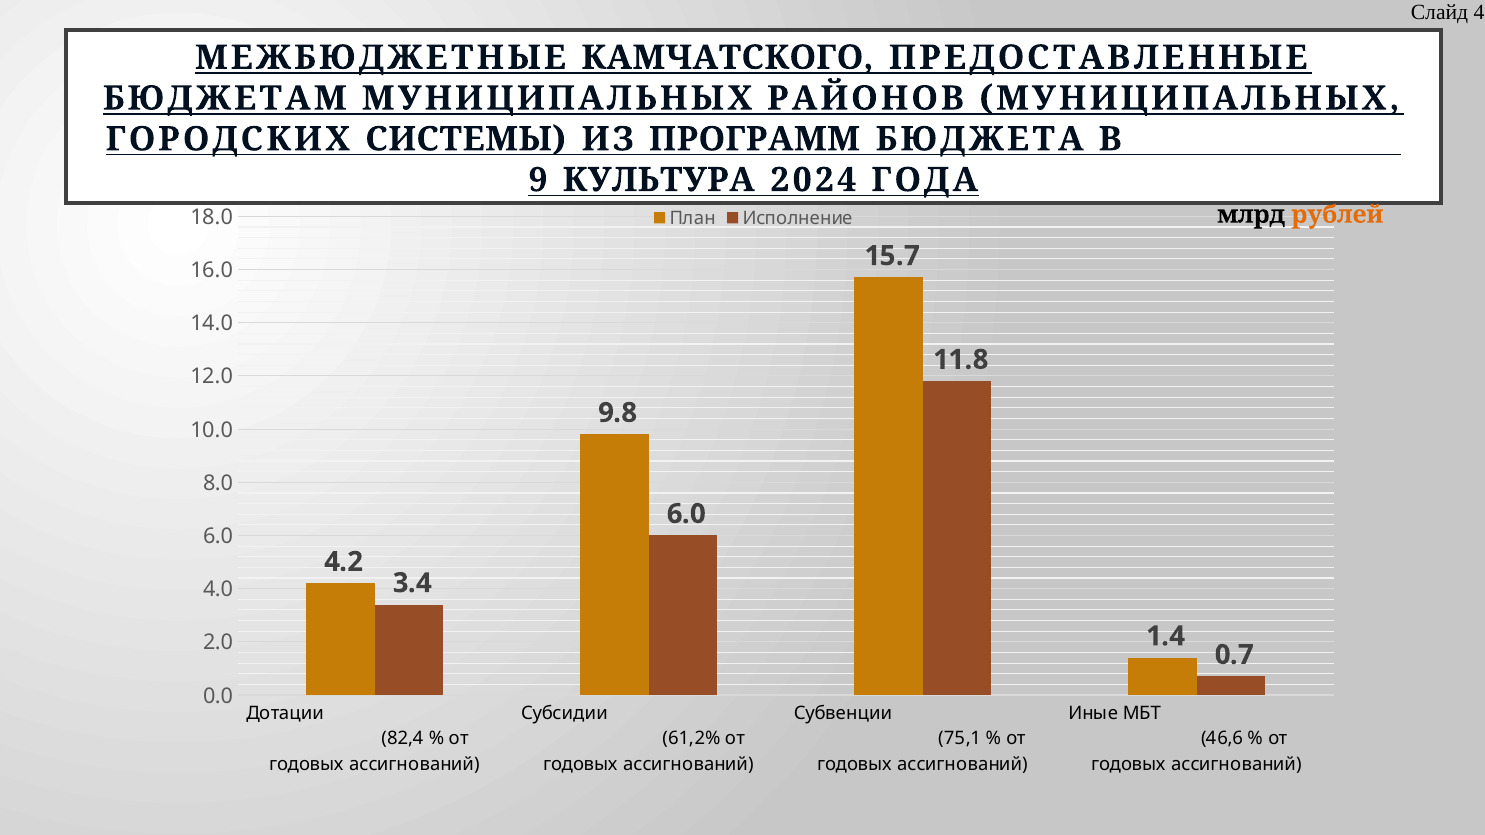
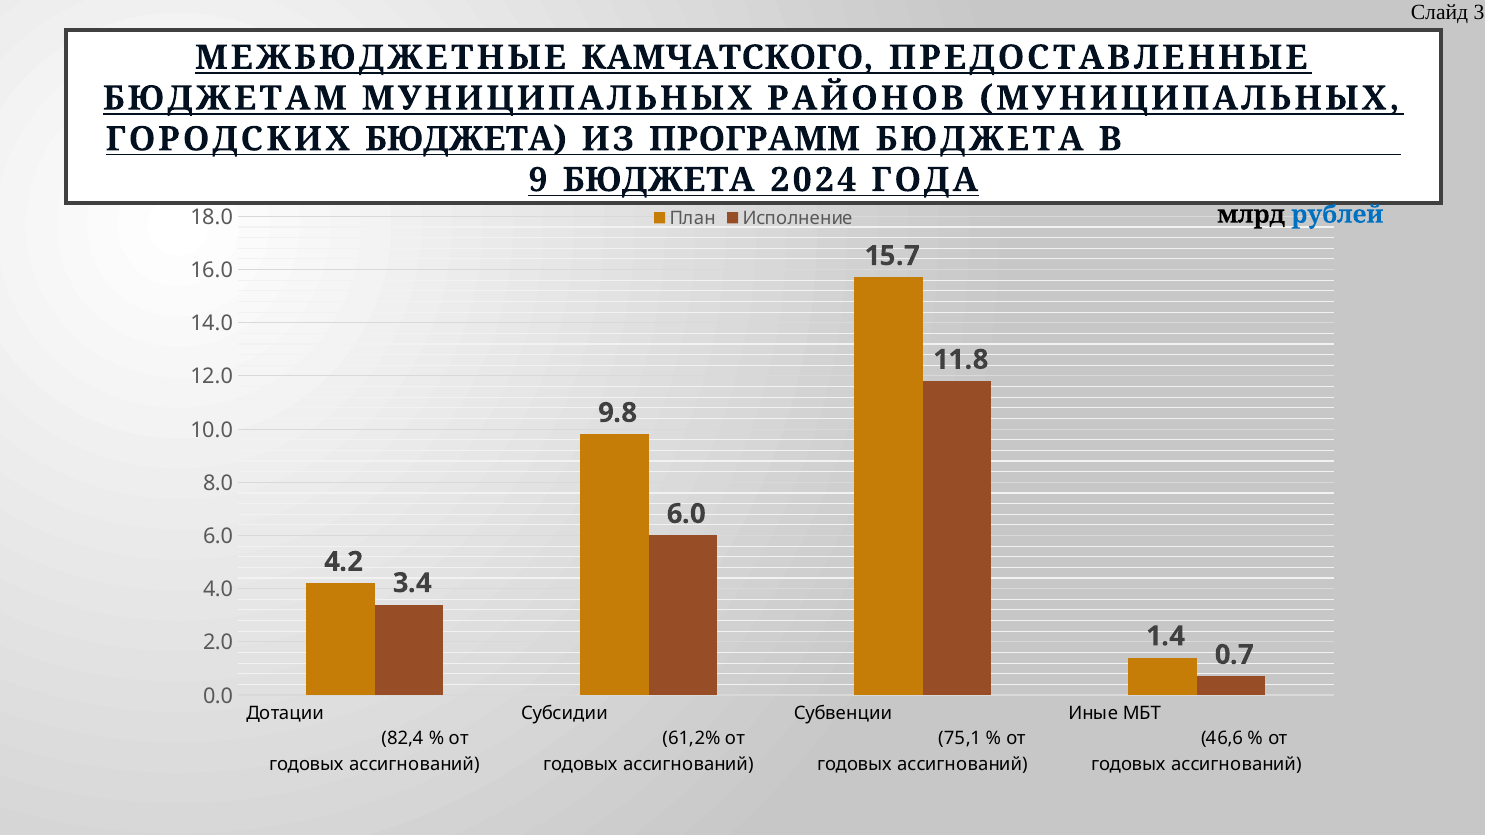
4: 4 -> 3
ГОРОДСКИХ СИСТЕМЫ: СИСТЕМЫ -> БЮДЖЕТА
9 КУЛЬТУРА: КУЛЬТУРА -> БЮДЖЕТА
рублей colour: orange -> blue
